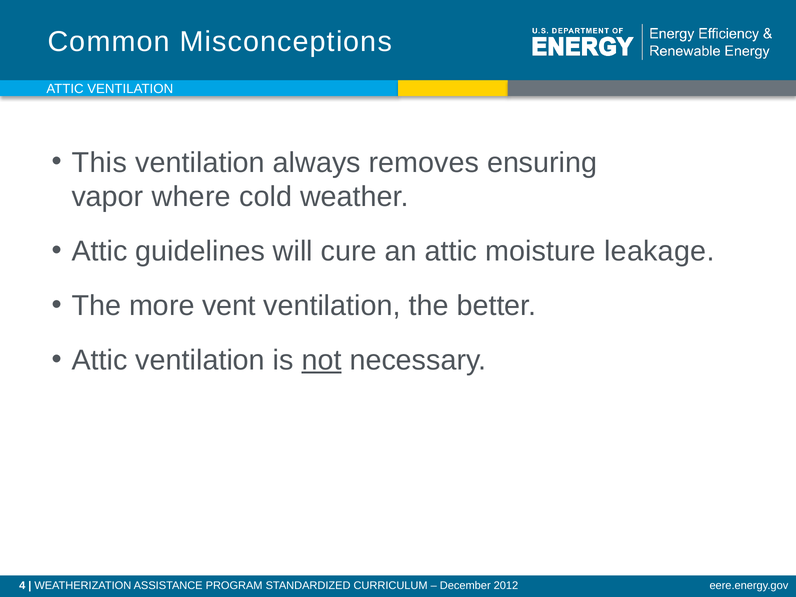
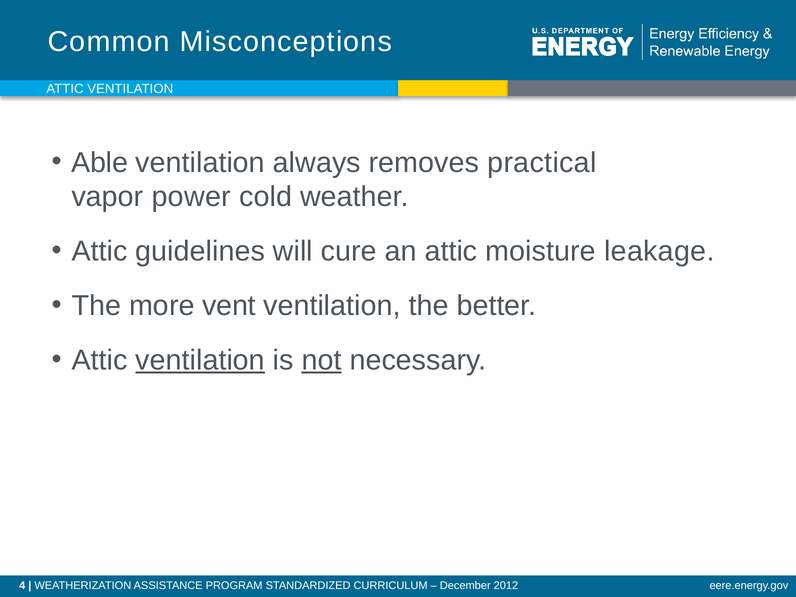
This: This -> Able
ensuring: ensuring -> practical
where: where -> power
ventilation at (200, 360) underline: none -> present
